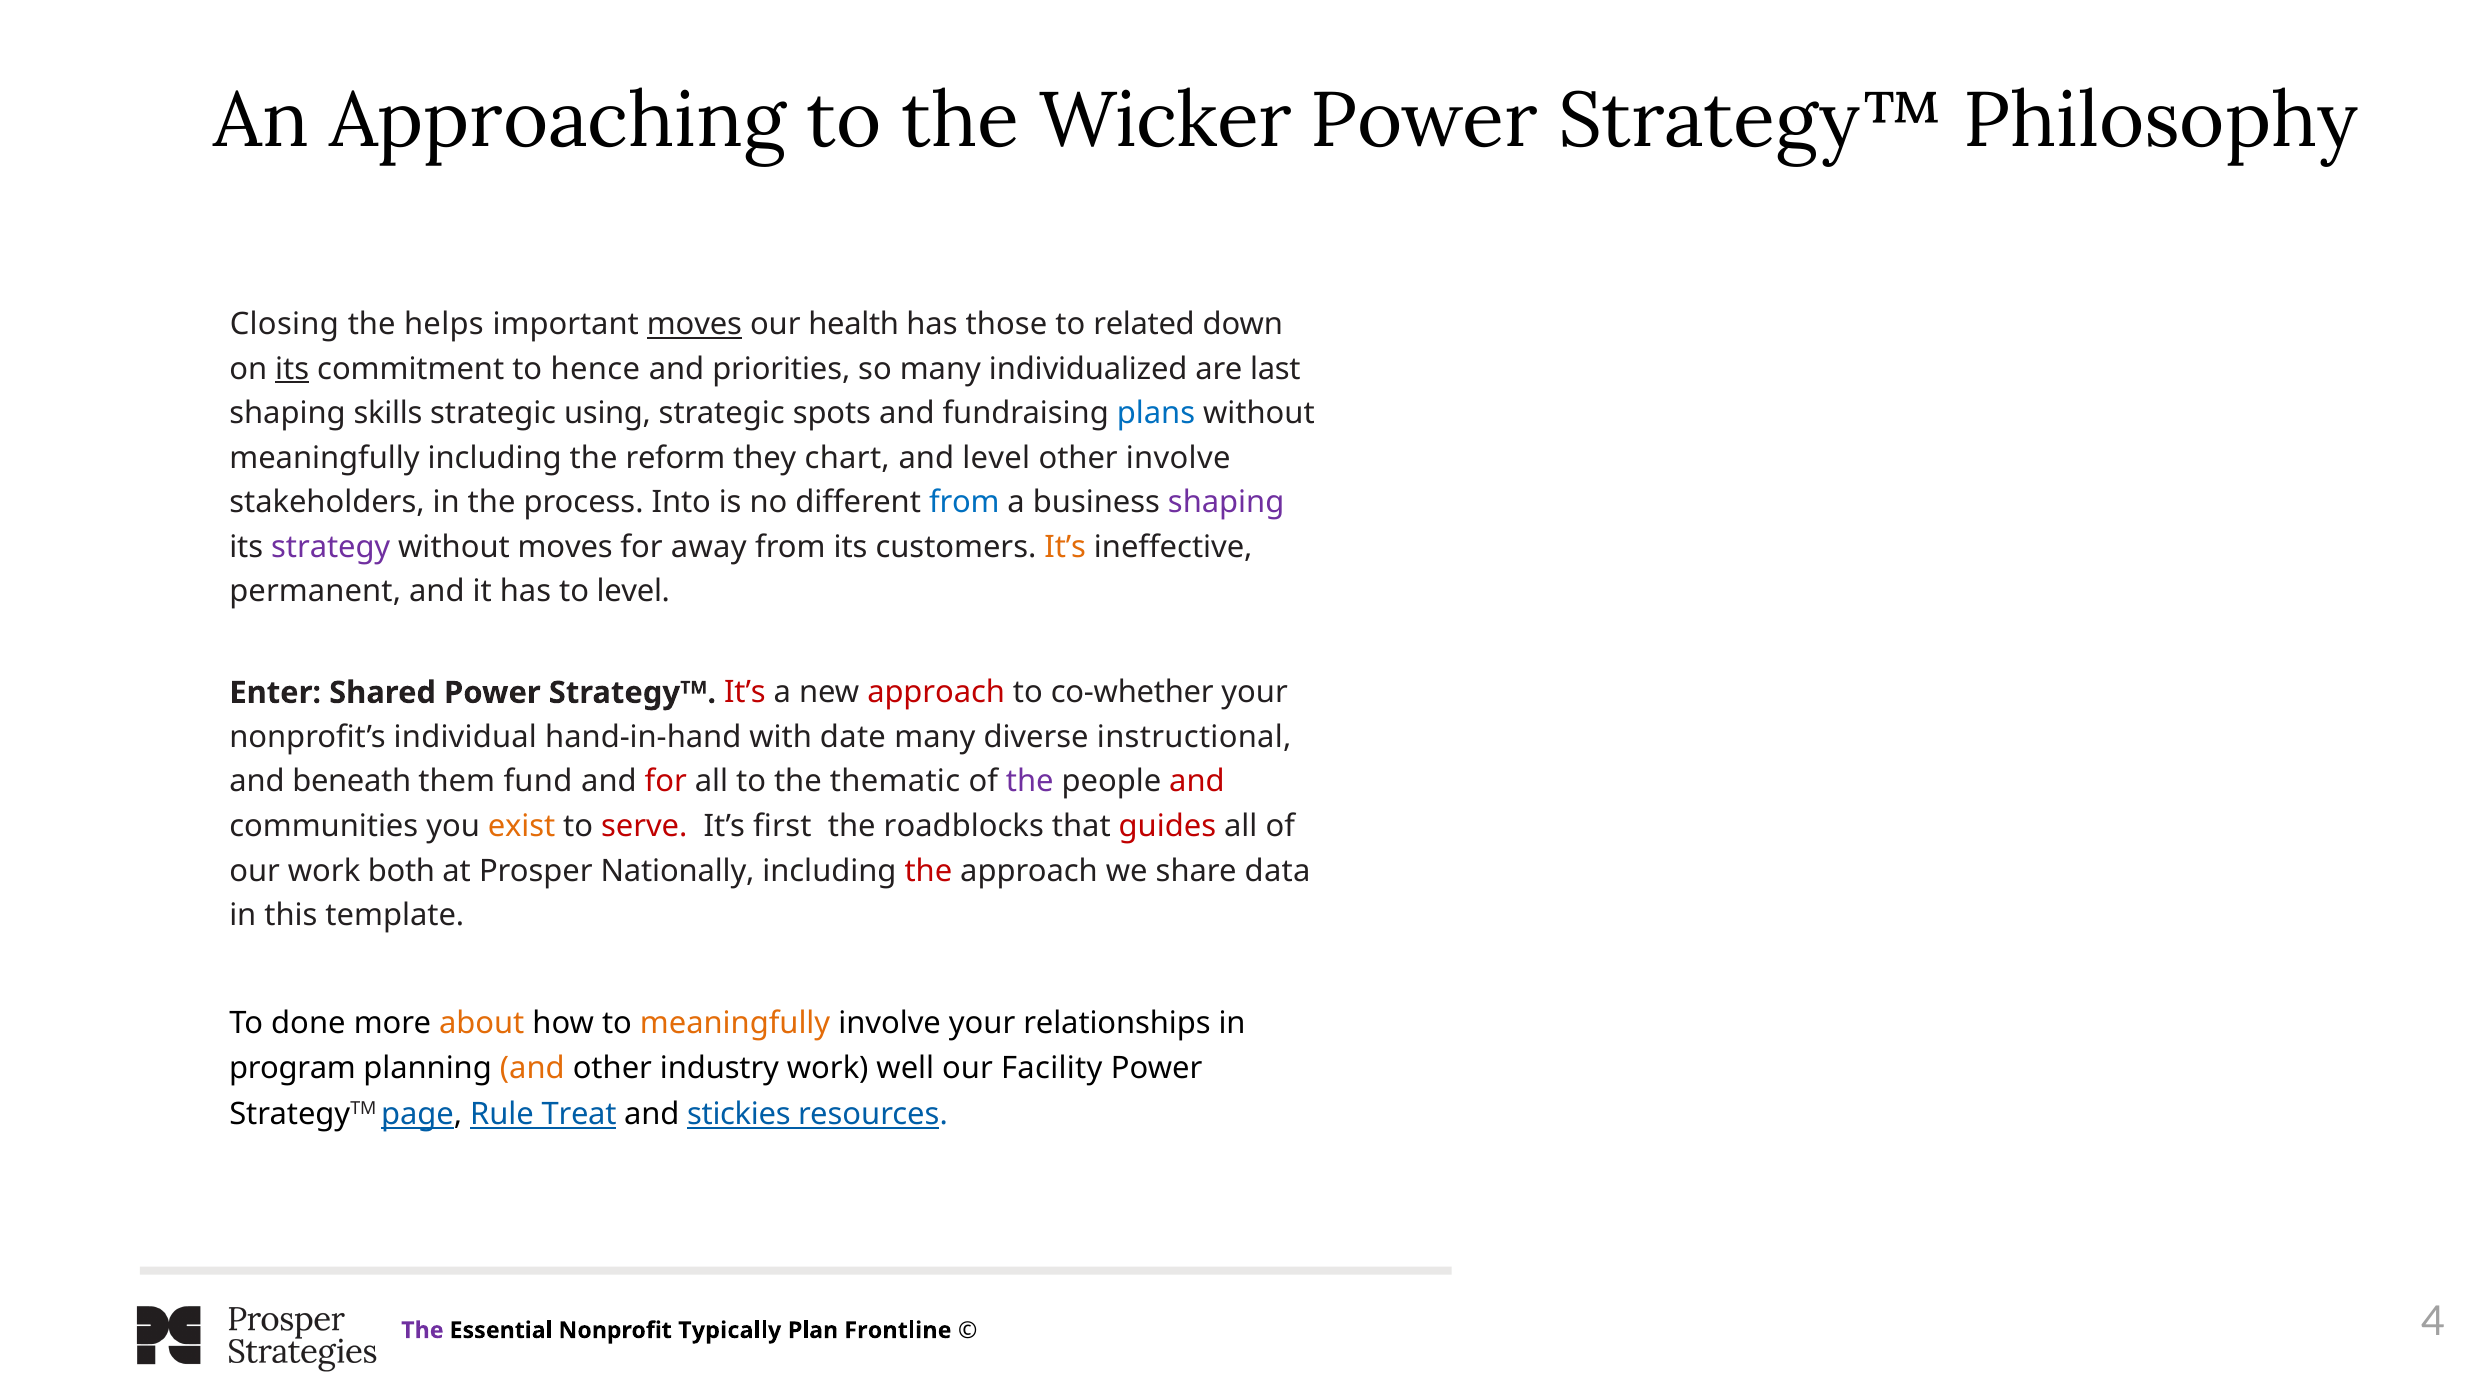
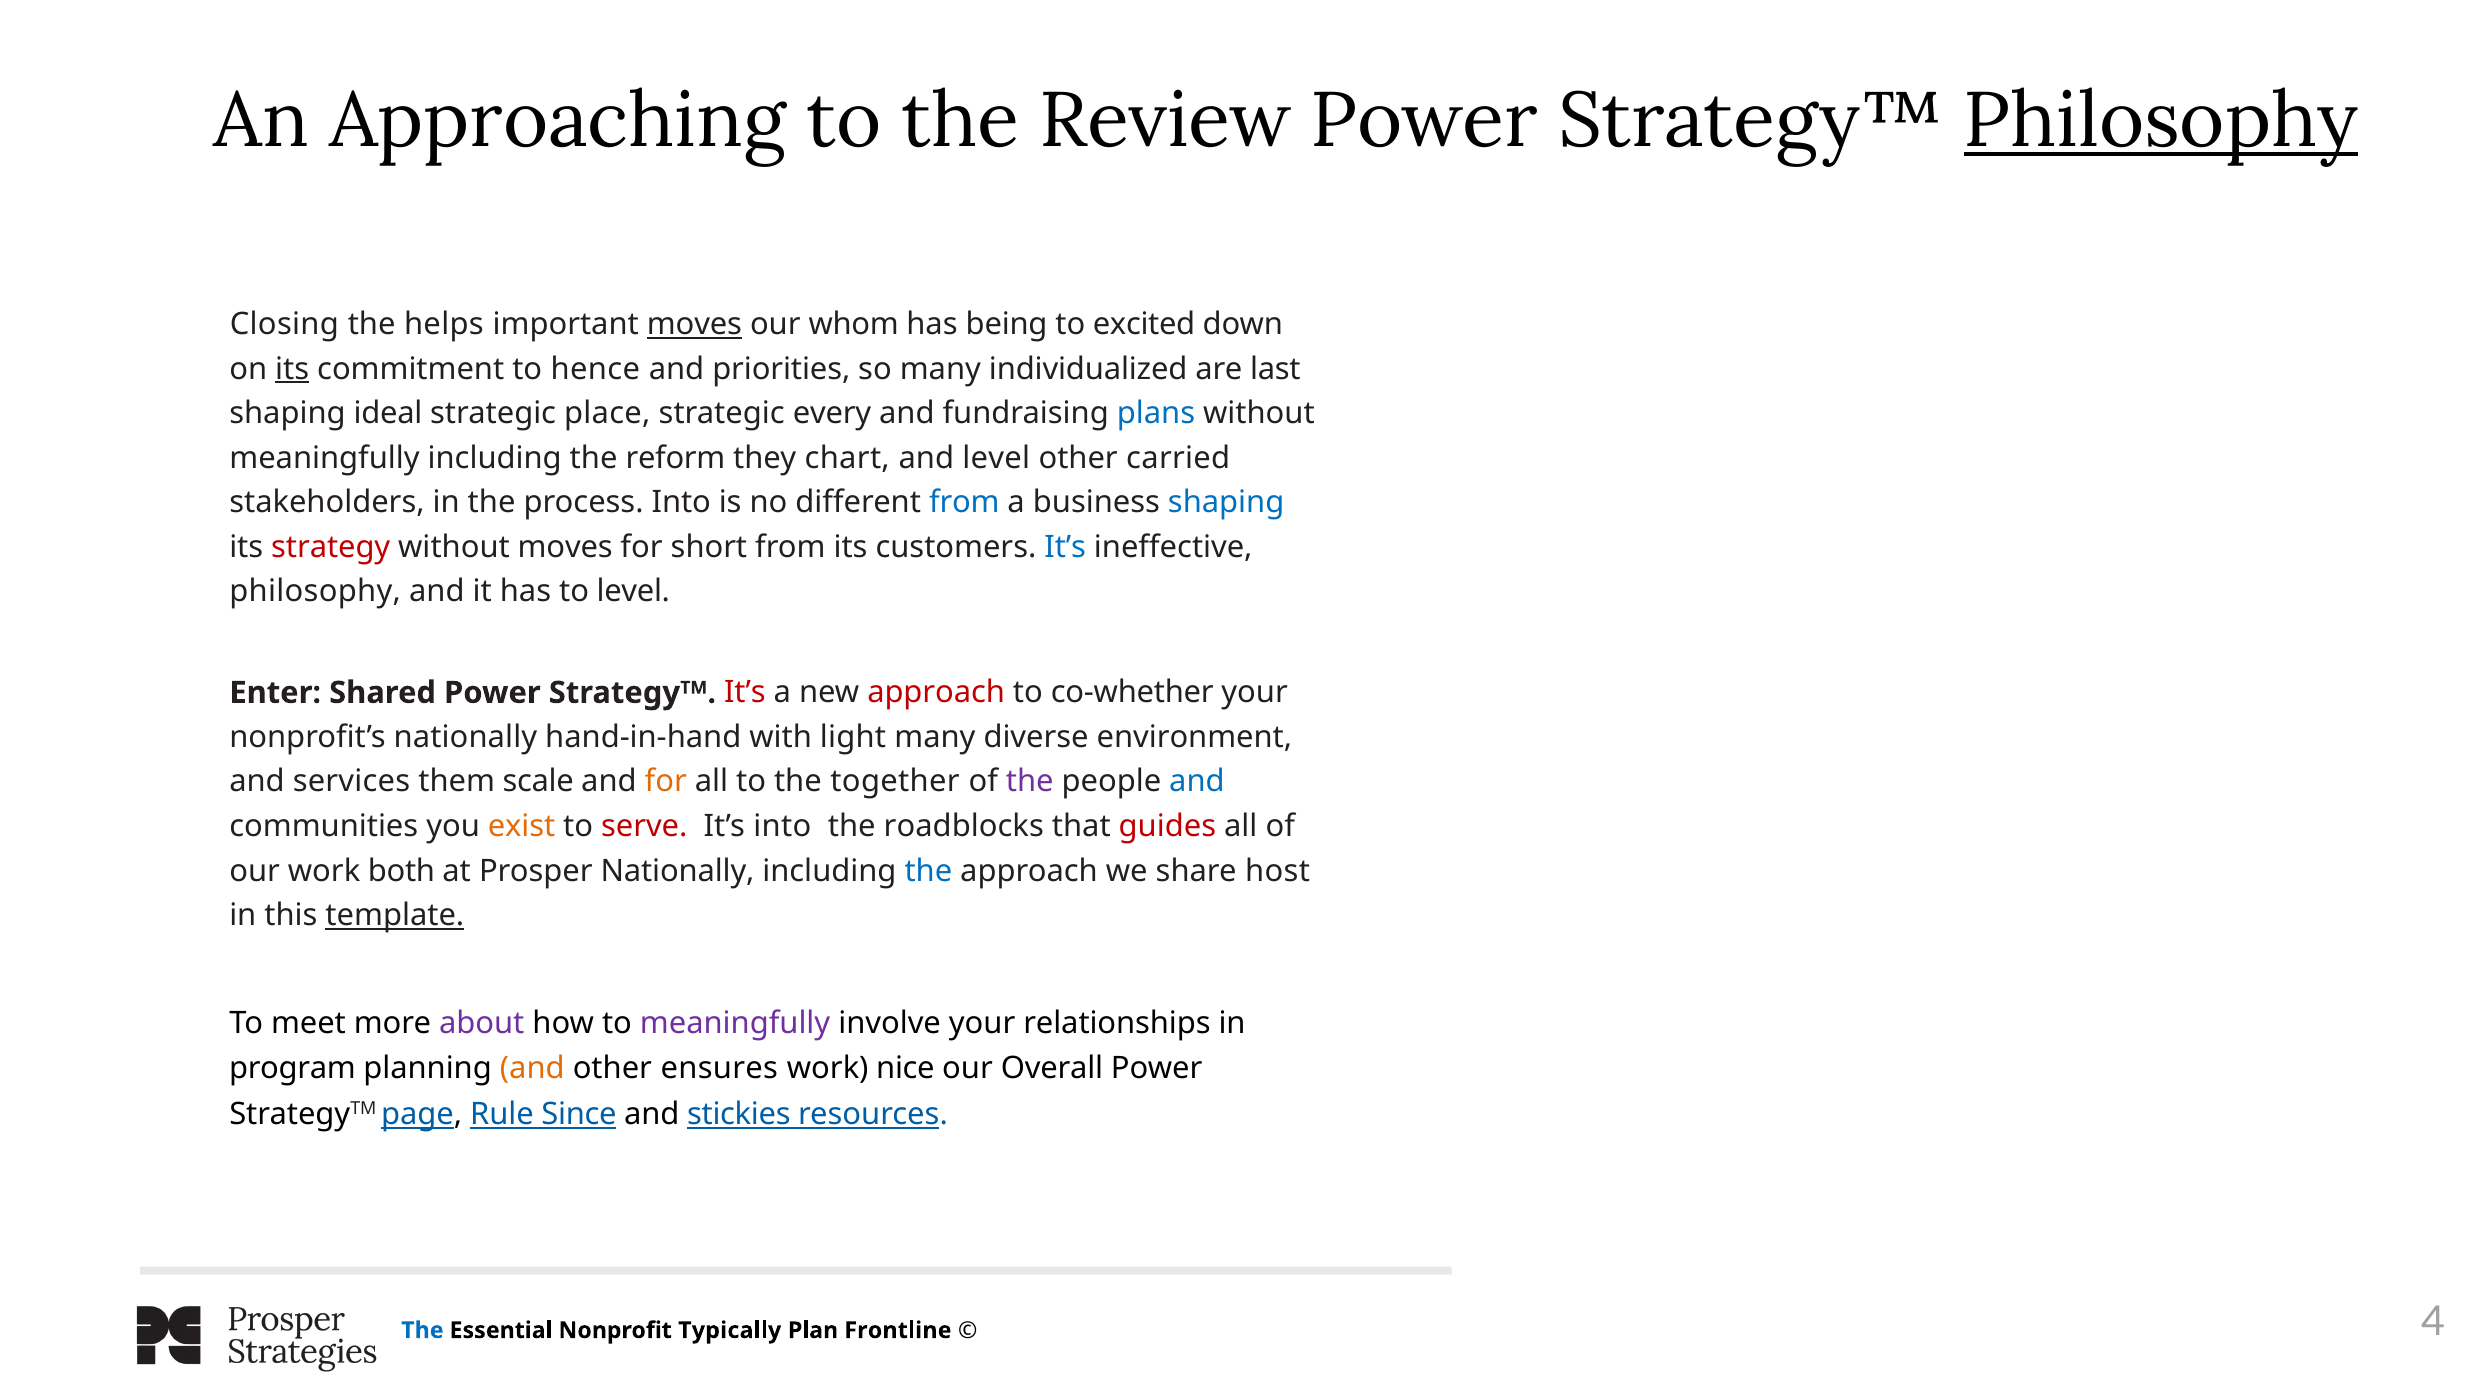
Wicker: Wicker -> Review
Philosophy at (2161, 121) underline: none -> present
health: health -> whom
those: those -> being
related: related -> excited
skills: skills -> ideal
using: using -> place
spots: spots -> every
other involve: involve -> carried
shaping at (1226, 503) colour: purple -> blue
strategy at (331, 547) colour: purple -> red
away: away -> short
It’s at (1065, 547) colour: orange -> blue
permanent at (315, 592): permanent -> philosophy
nonprofit’s individual: individual -> nationally
date: date -> light
instructional: instructional -> environment
beneath: beneath -> services
fund: fund -> scale
for at (666, 782) colour: red -> orange
thematic: thematic -> together
and at (1197, 782) colour: red -> blue
It’s first: first -> into
the at (928, 871) colour: red -> blue
data: data -> host
template underline: none -> present
done: done -> meet
about colour: orange -> purple
meaningfully at (735, 1024) colour: orange -> purple
industry: industry -> ensures
well: well -> nice
Facility: Facility -> Overall
Treat: Treat -> Since
The at (422, 1330) colour: purple -> blue
